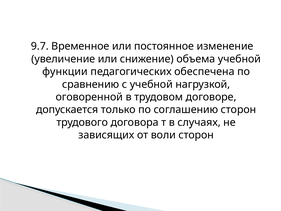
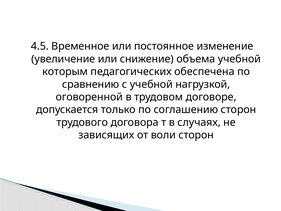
9.7: 9.7 -> 4.5
функции: функции -> которым
